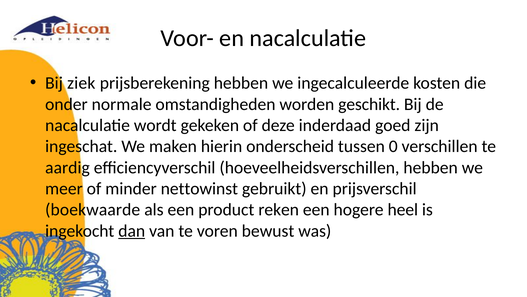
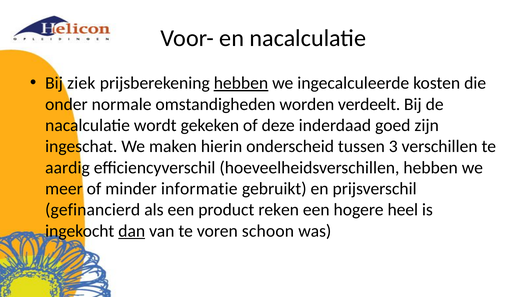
hebben at (241, 83) underline: none -> present
geschikt: geschikt -> verdeelt
0: 0 -> 3
nettowinst: nettowinst -> informatie
boekwaarde: boekwaarde -> gefinancierd
bewust: bewust -> schoon
